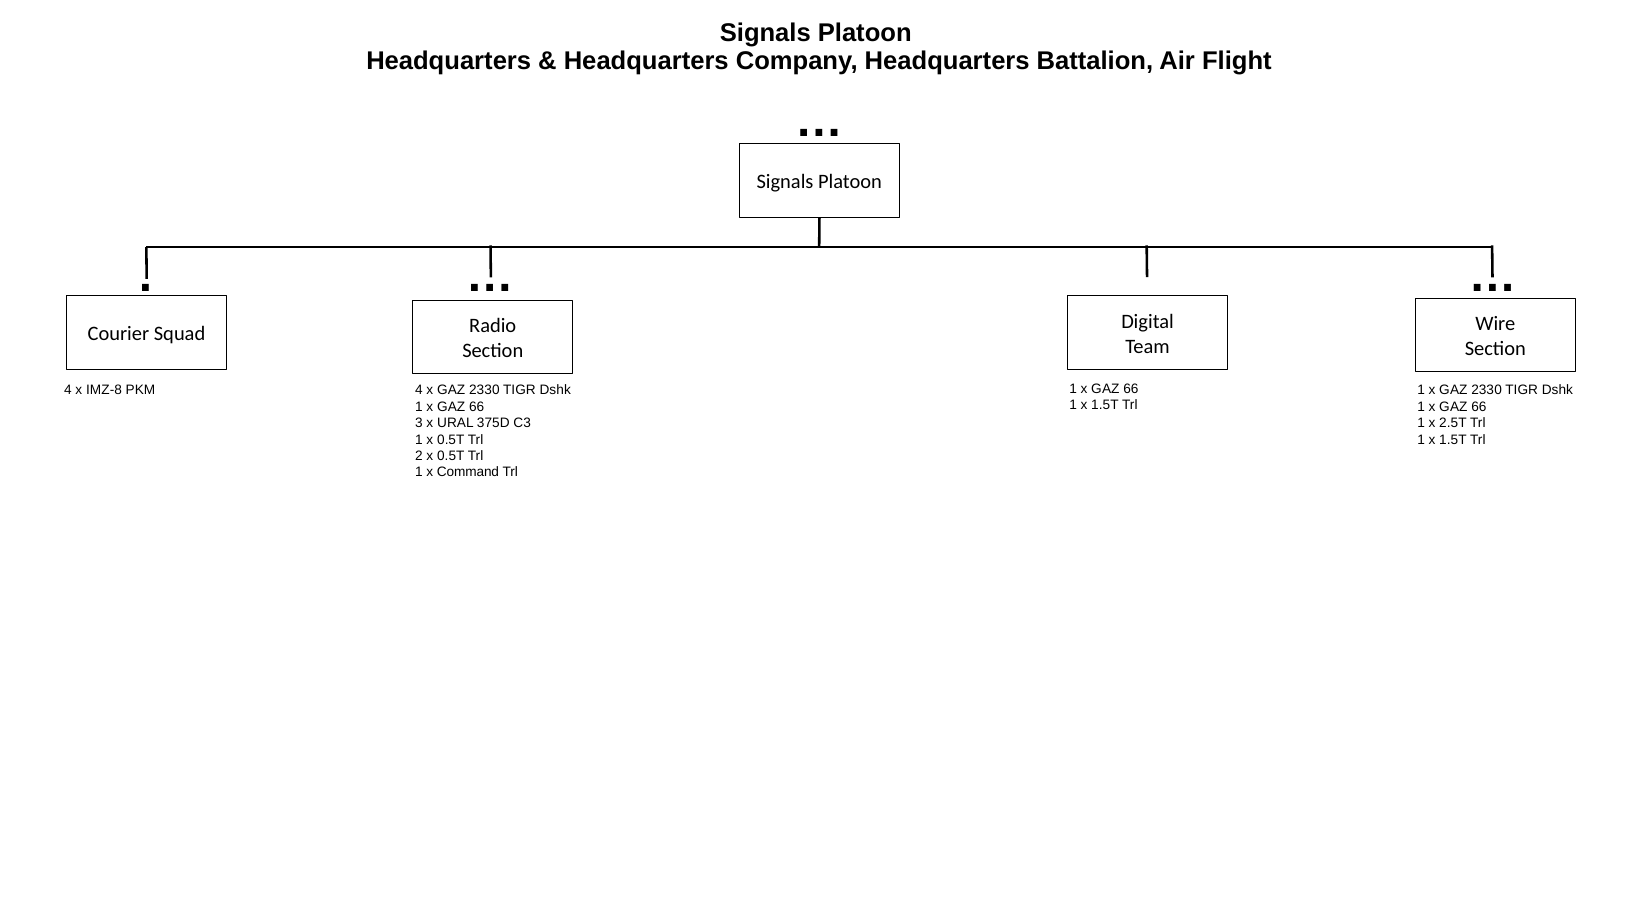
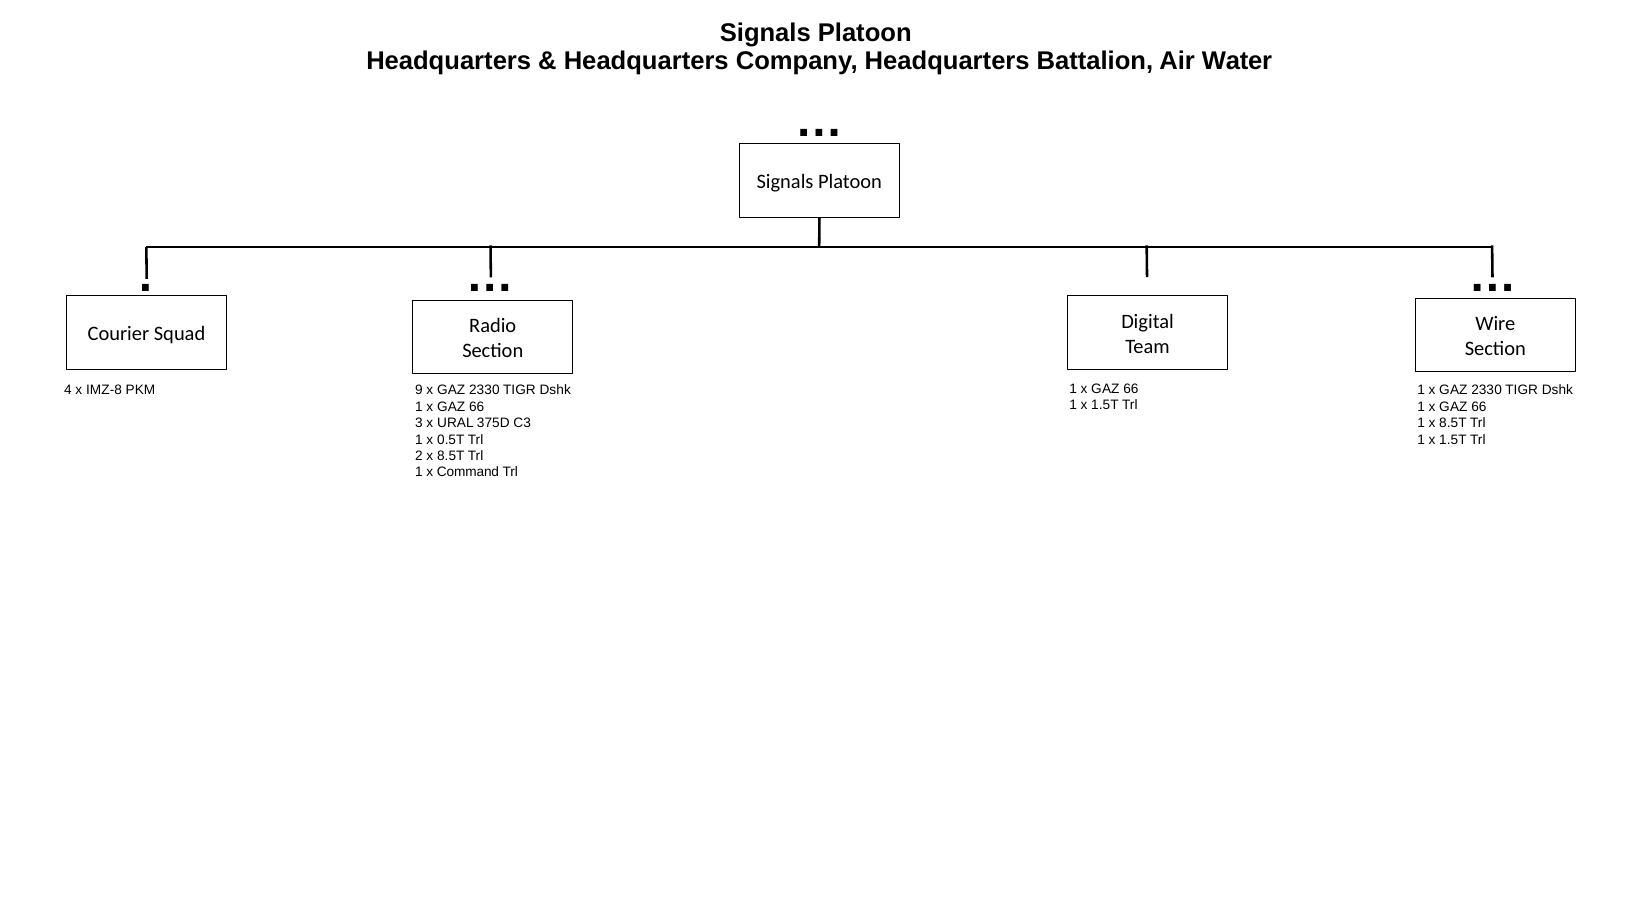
Flight: Flight -> Water
PKM 4: 4 -> 9
1 x 2.5T: 2.5T -> 8.5T
2 x 0.5T: 0.5T -> 8.5T
